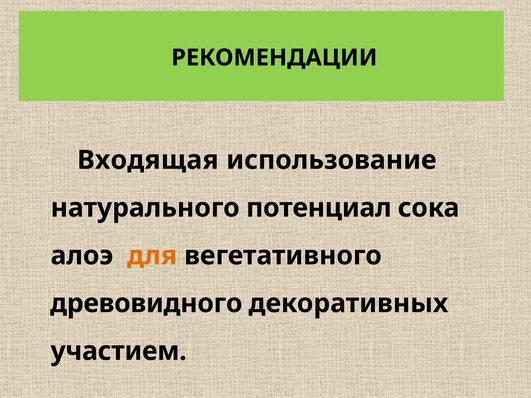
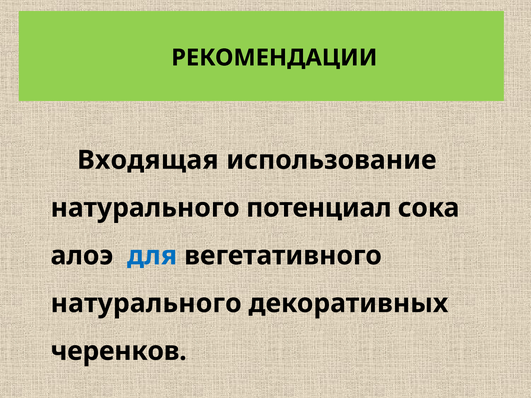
для colour: orange -> blue
древовидного at (146, 304): древовидного -> натурального
участием: участием -> черенков
